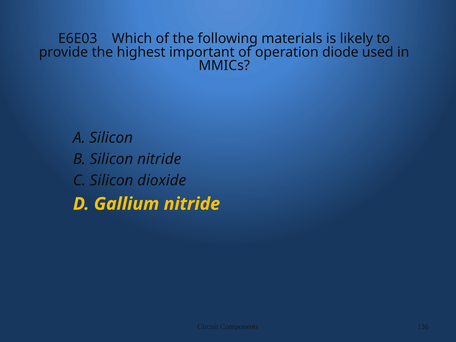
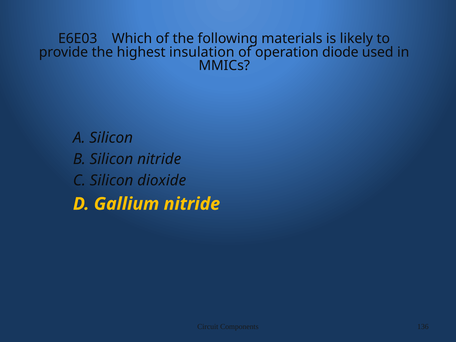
important: important -> insulation
